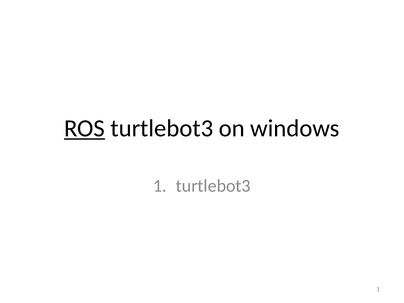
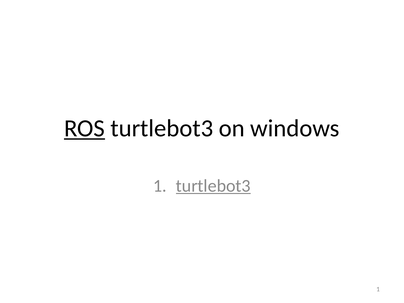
turtlebot3 at (213, 186) underline: none -> present
